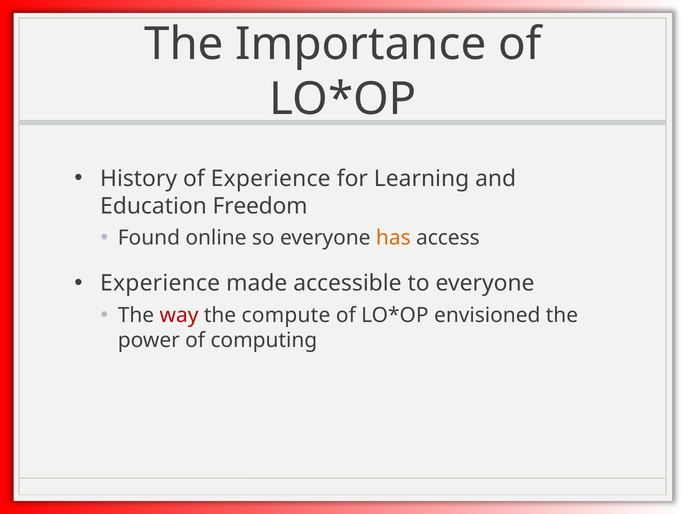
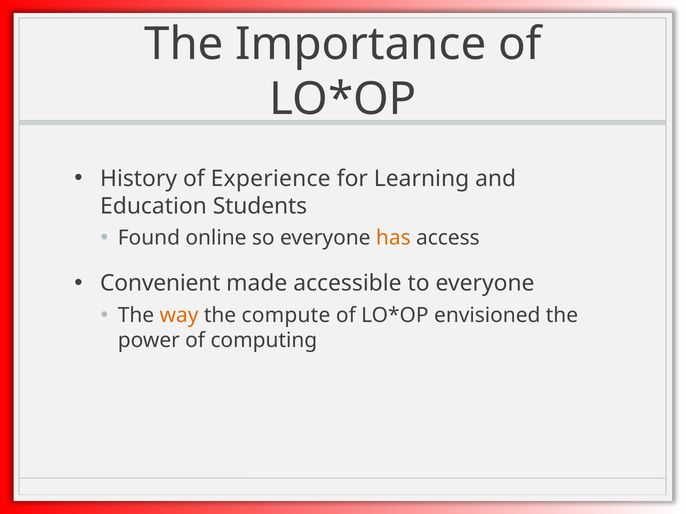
Freedom: Freedom -> Students
Experience at (160, 284): Experience -> Convenient
way colour: red -> orange
